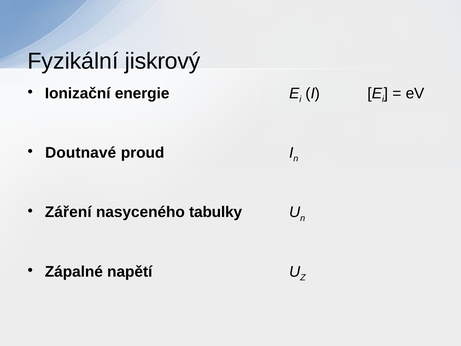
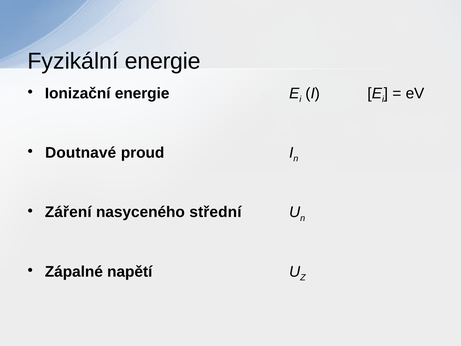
Fyzikální jiskrový: jiskrový -> energie
tabulky: tabulky -> střední
